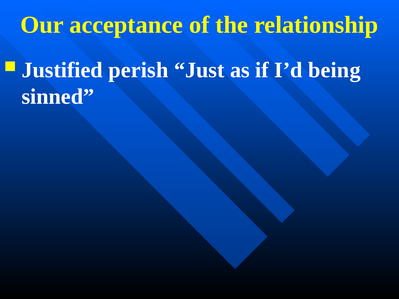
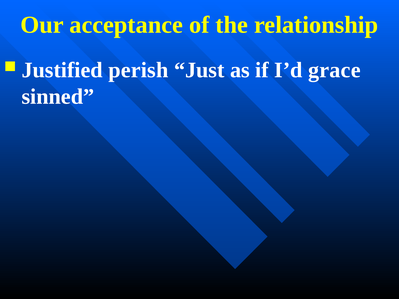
being: being -> grace
